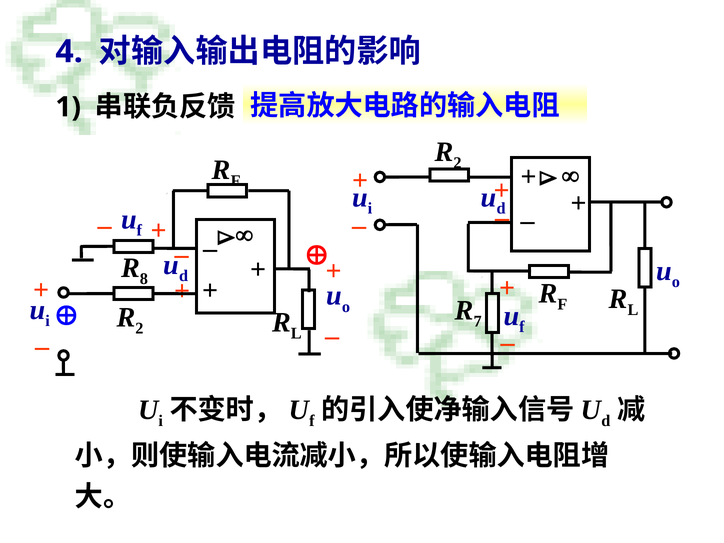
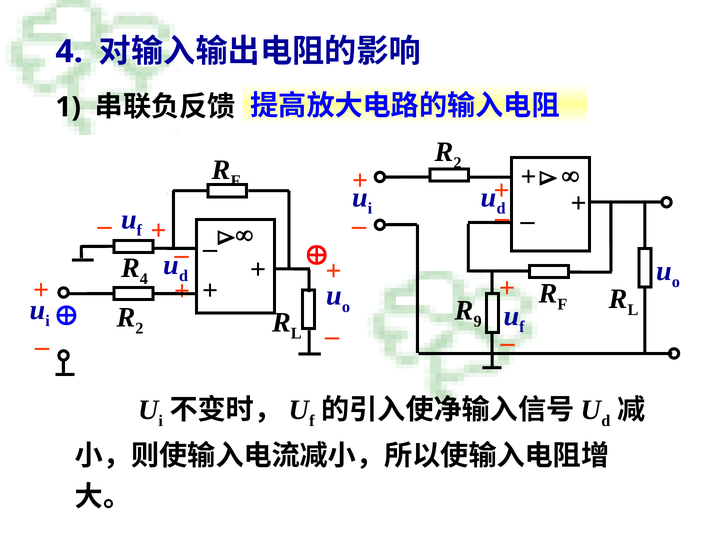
8 at (144, 279): 8 -> 4
7: 7 -> 9
